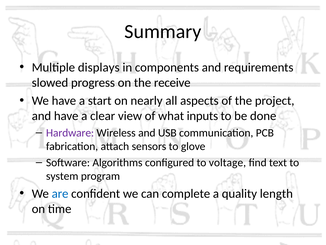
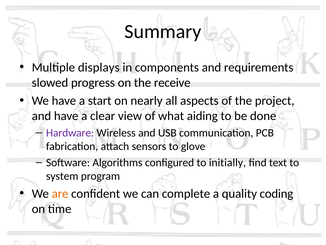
inputs: inputs -> aiding
voltage: voltage -> initially
are colour: blue -> orange
length: length -> coding
